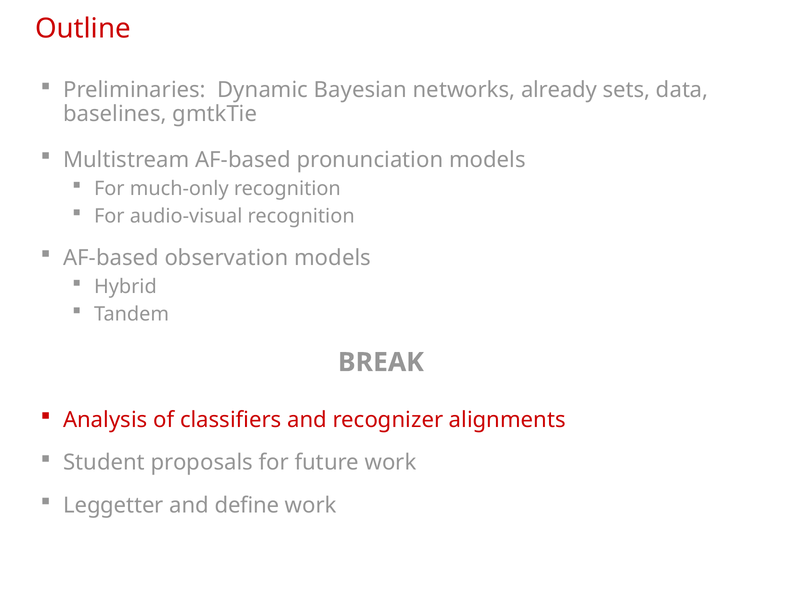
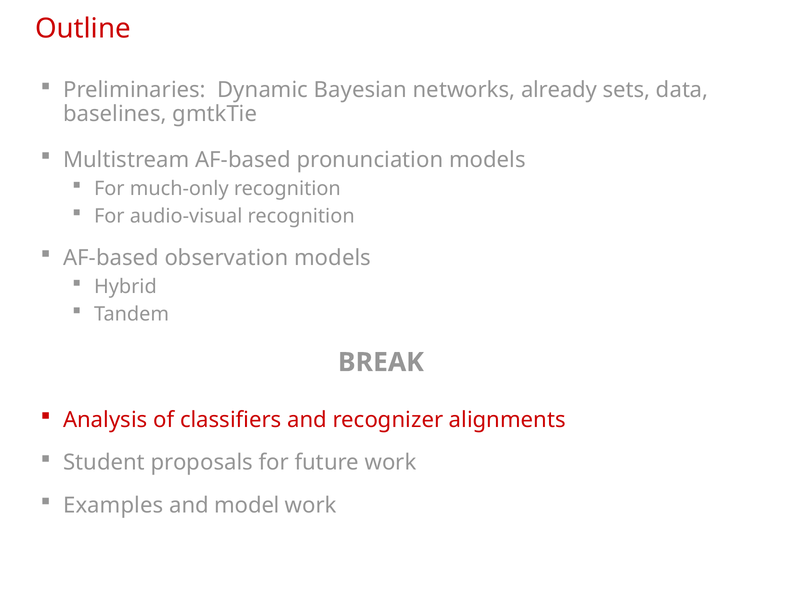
Leggetter: Leggetter -> Examples
define: define -> model
